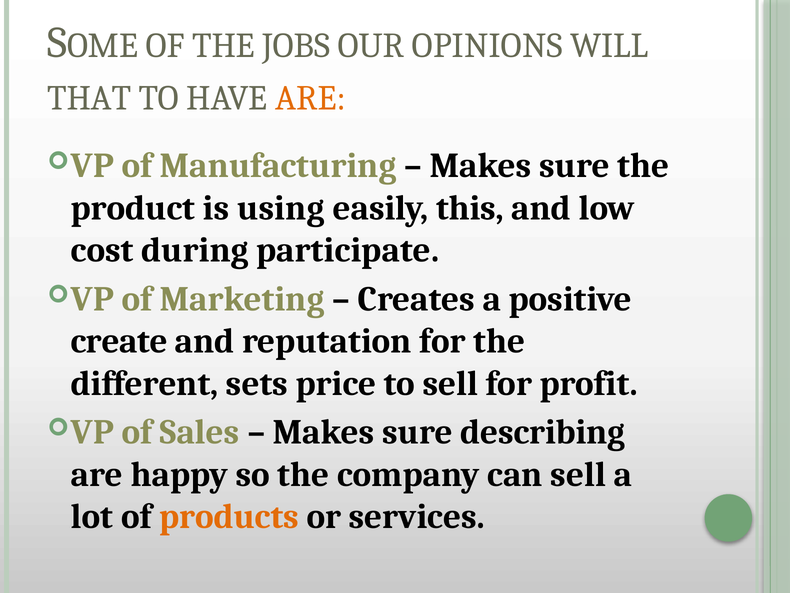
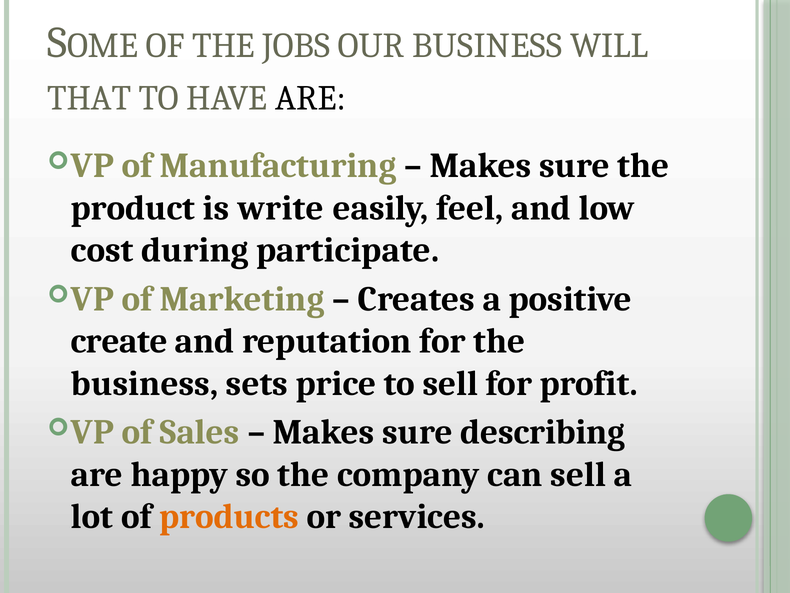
OUR OPINIONS: OPINIONS -> BUSINESS
ARE at (310, 98) colour: orange -> black
using: using -> write
this: this -> feel
different at (145, 383): different -> business
